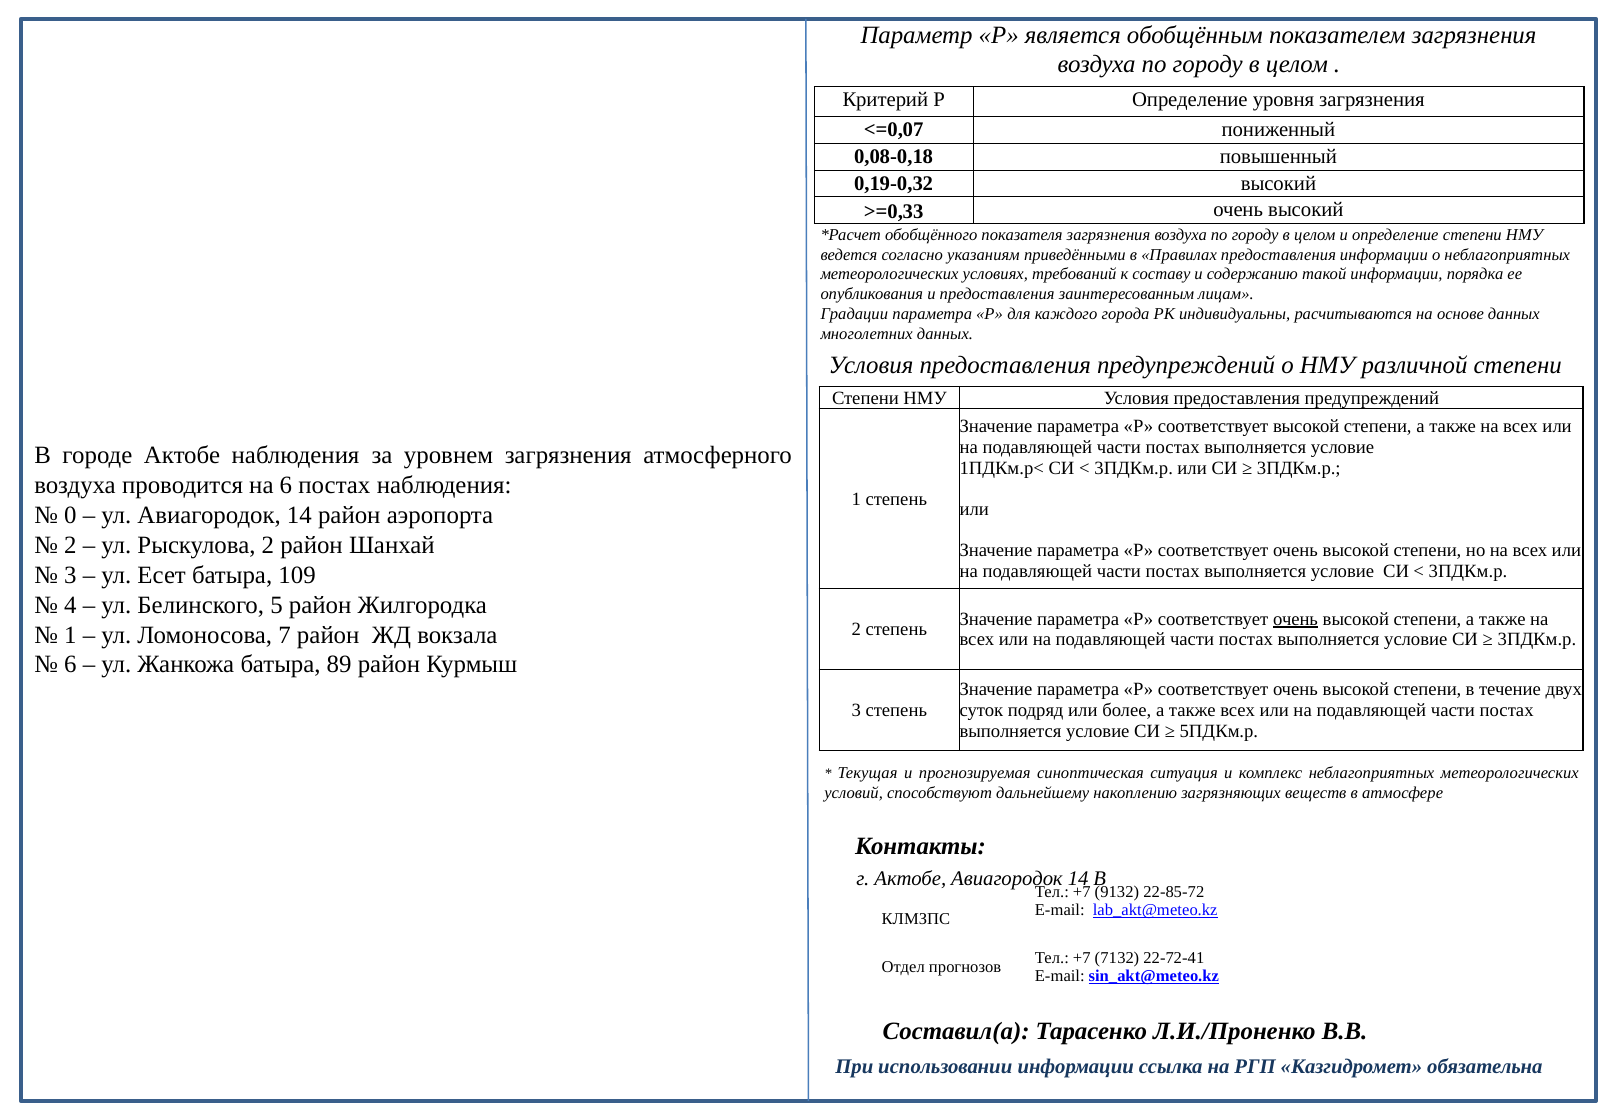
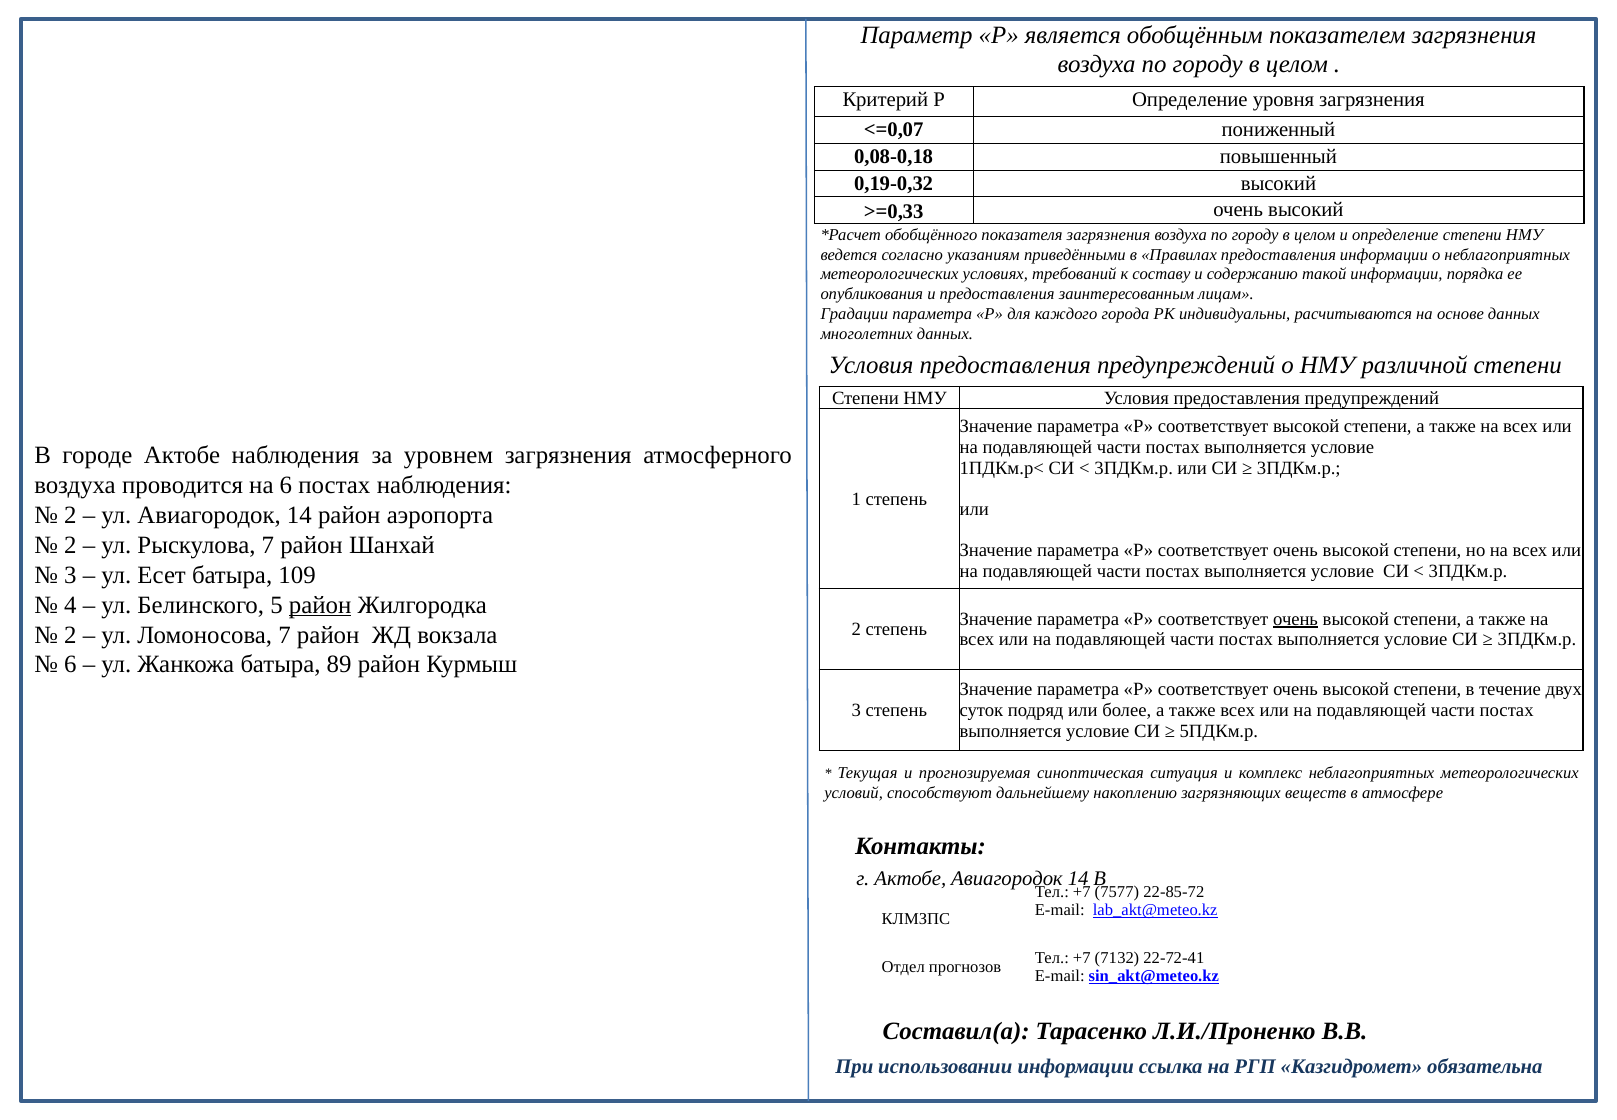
0 at (70, 515): 0 -> 2
Рыскулова 2: 2 -> 7
район at (320, 605) underline: none -> present
1 at (70, 635): 1 -> 2
9132: 9132 -> 7577
